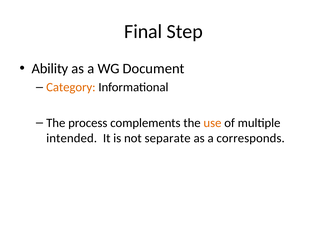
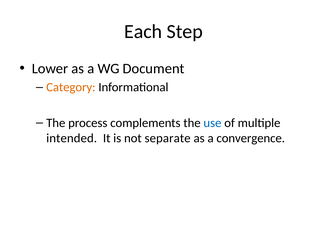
Final: Final -> Each
Ability: Ability -> Lower
use colour: orange -> blue
corresponds: corresponds -> convergence
